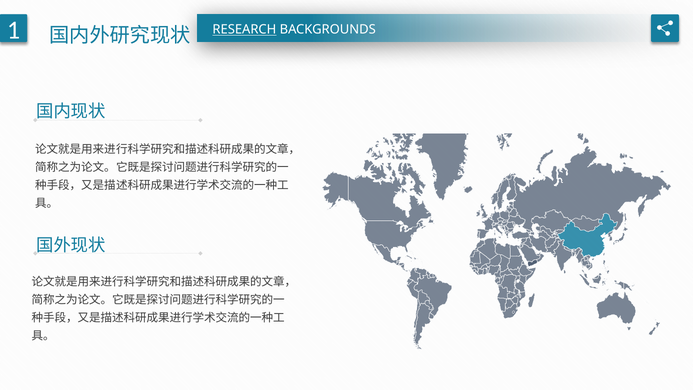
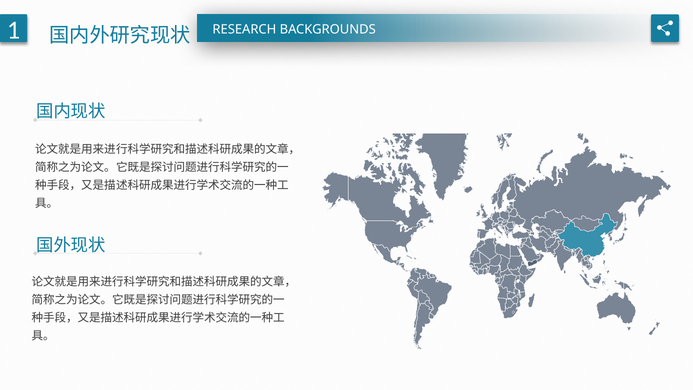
RESEARCH underline: present -> none
